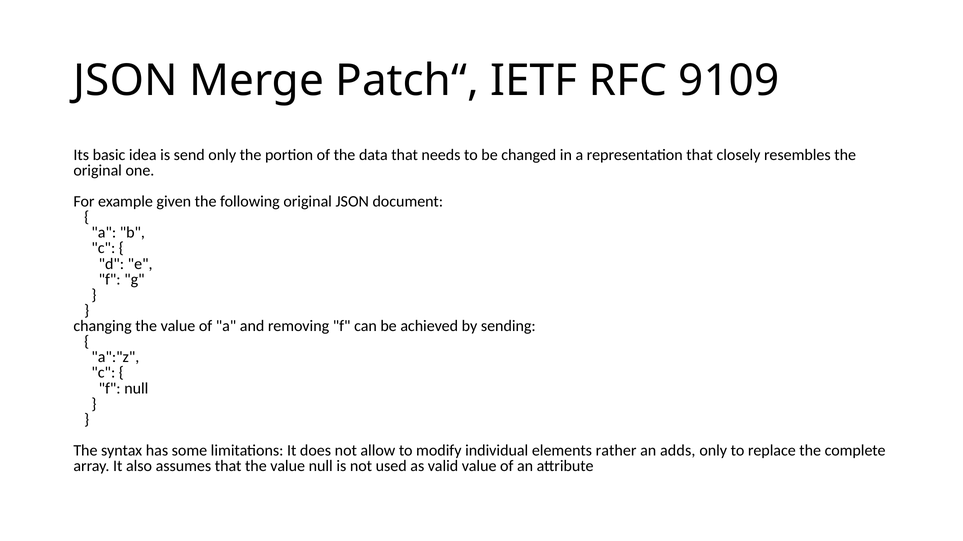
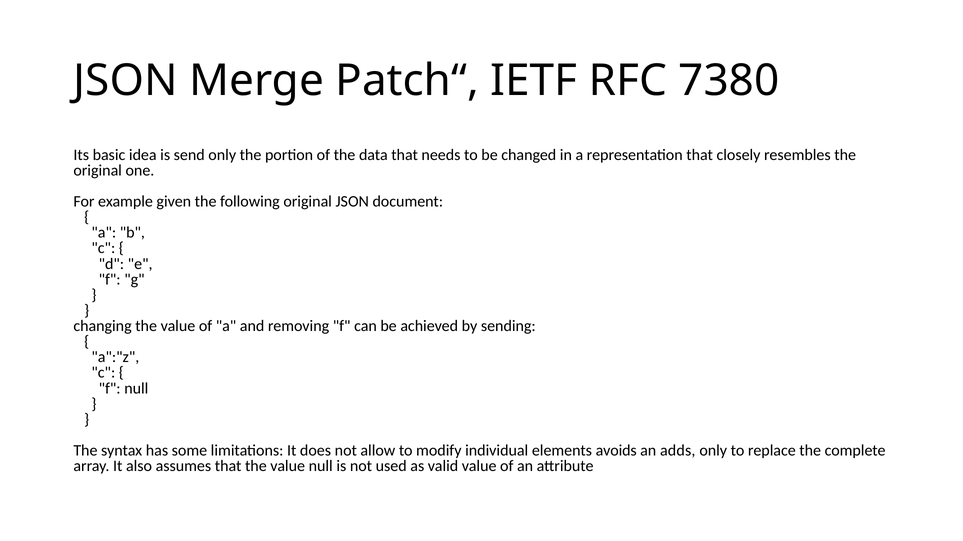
9109: 9109 -> 7380
rather: rather -> avoids
